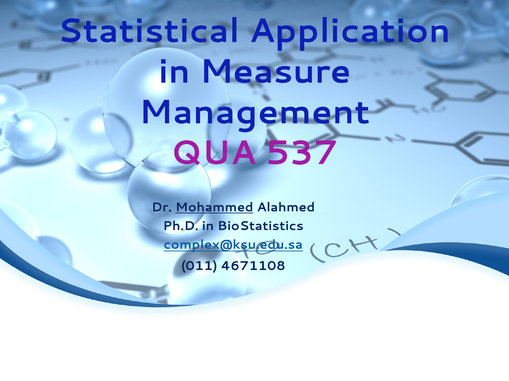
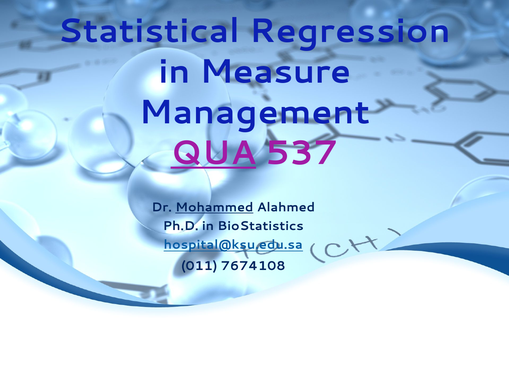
Application: Application -> Regression
QUA underline: none -> present
complex@ksu.edu.sa: complex@ksu.edu.sa -> hospital@ksu.edu.sa
4671108: 4671108 -> 7674108
